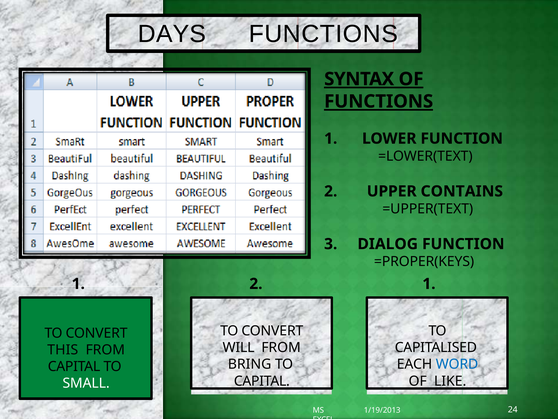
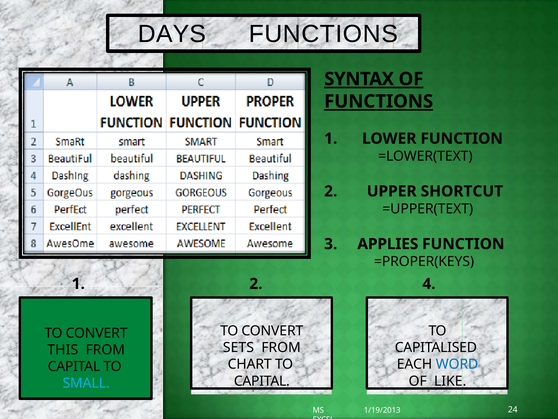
CONTAINS: CONTAINS -> SHORTCUT
DIALOG: DIALOG -> APPLIES
2 1: 1 -> 4
WILL: WILL -> SETS
BRING: BRING -> CHART
SMALL colour: white -> light blue
